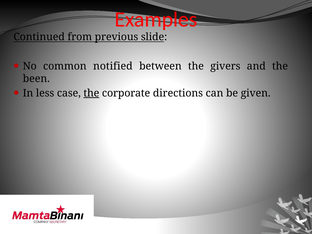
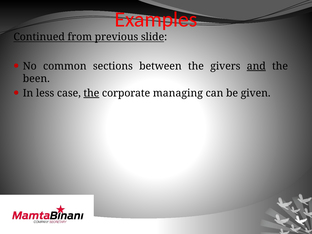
notified: notified -> sections
and underline: none -> present
directions: directions -> managing
